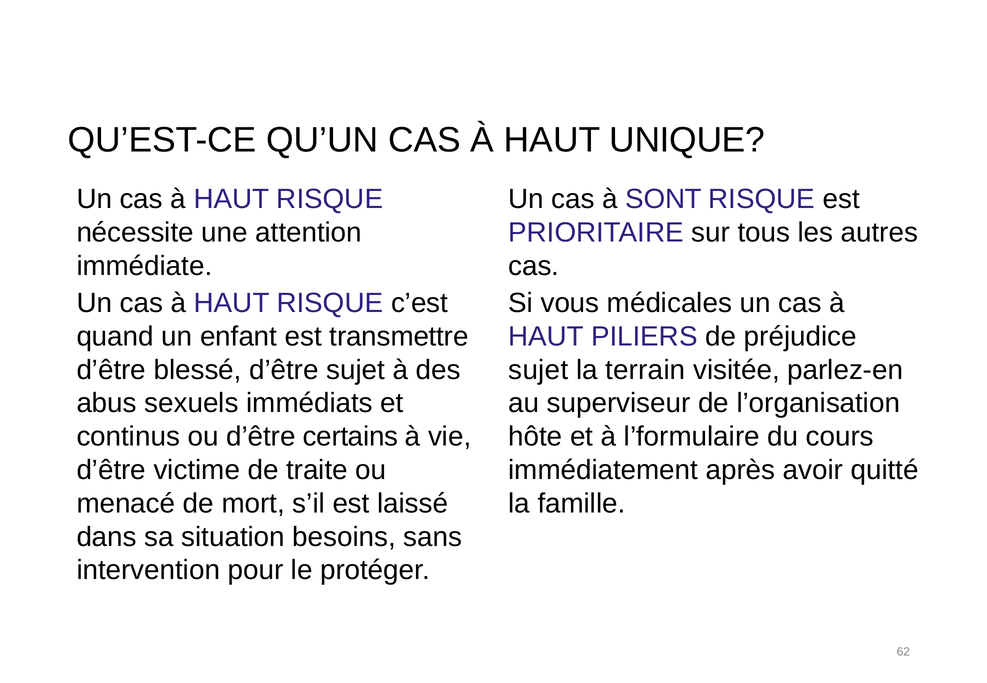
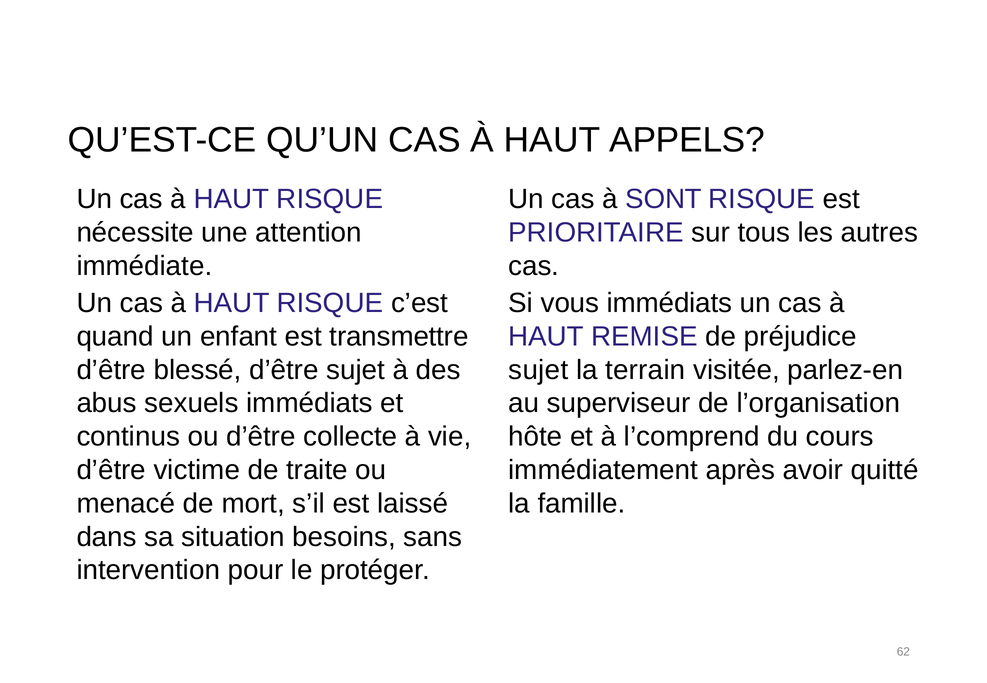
UNIQUE: UNIQUE -> APPELS
vous médicales: médicales -> immédiats
PILIERS: PILIERS -> REMISE
certains: certains -> collecte
l’formulaire: l’formulaire -> l’comprend
